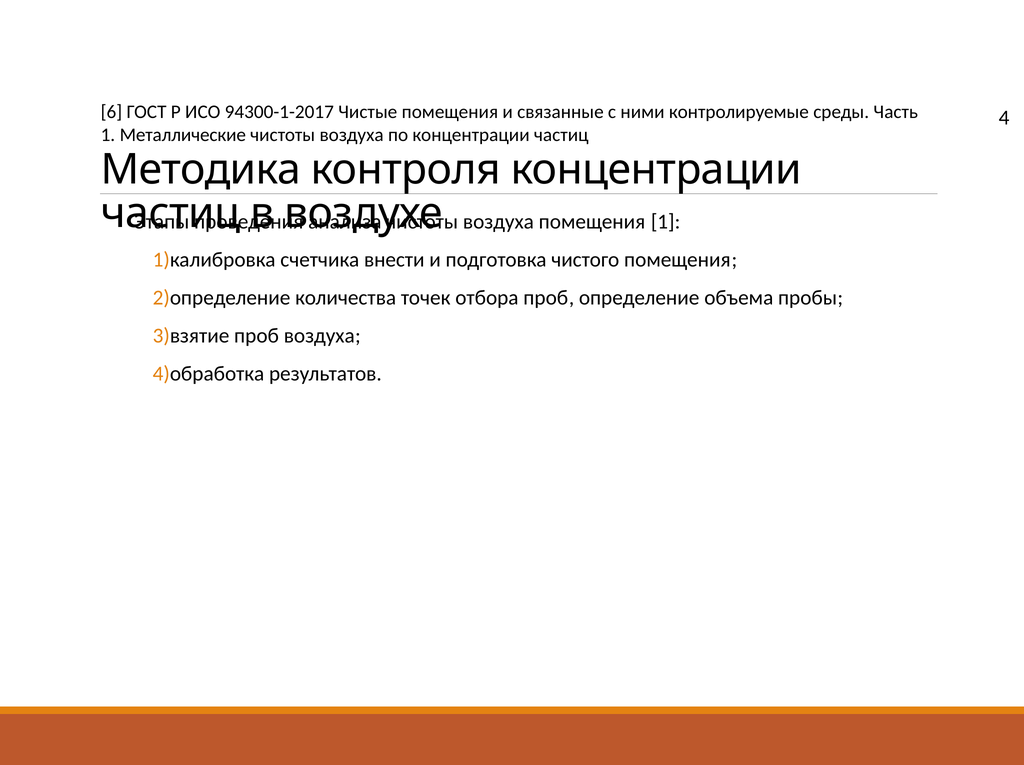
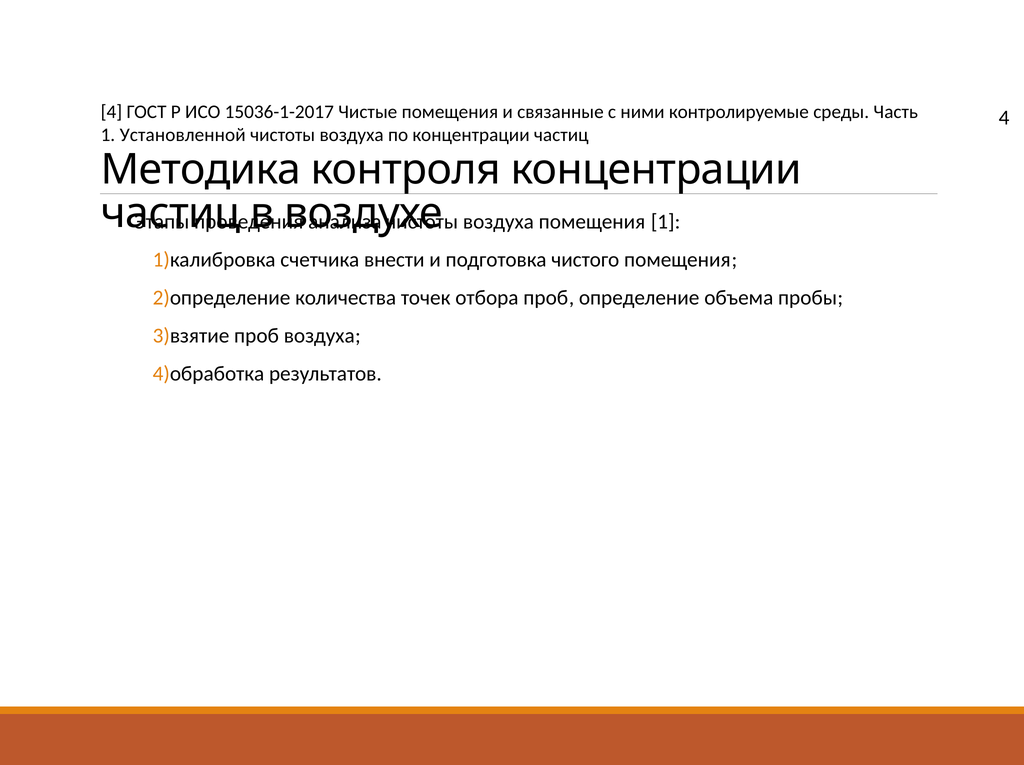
6 at (111, 112): 6 -> 4
94300-1-2017: 94300-1-2017 -> 15036-1-2017
Металлические: Металлические -> Установленной
